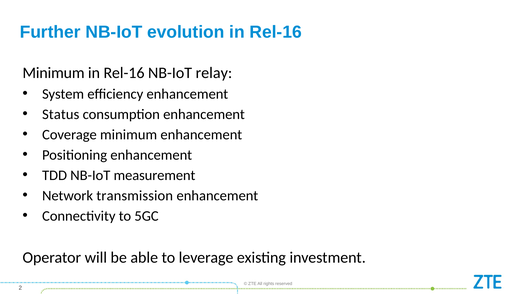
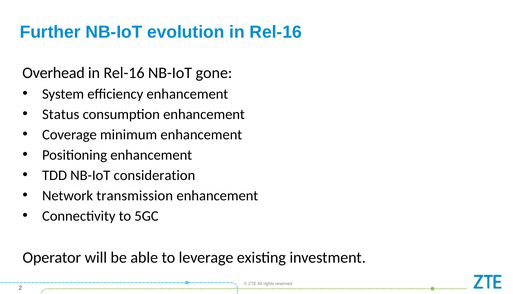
Minimum at (54, 73): Minimum -> Overhead
relay: relay -> gone
measurement: measurement -> consideration
